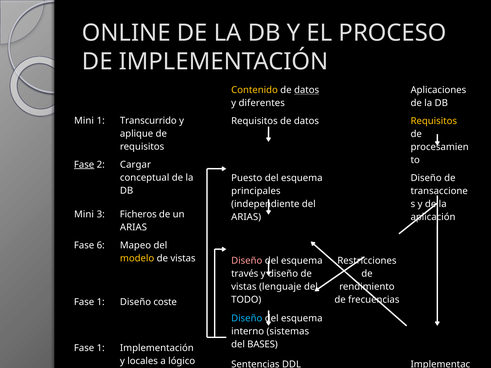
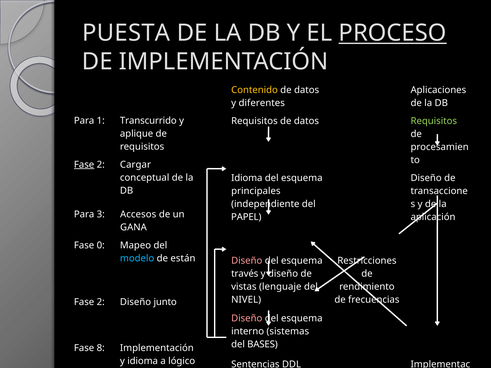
ONLINE: ONLINE -> PUESTA
PROCESO underline: none -> present
datos at (307, 90) underline: present -> none
Mini at (84, 121): Mini -> Para
Requisitos at (434, 121) colour: yellow -> light green
Puesto at (247, 178): Puesto -> Idioma
Mini at (84, 215): Mini -> Para
Ficheros: Ficheros -> Accesos
ARIAS at (246, 217): ARIAS -> PAPEL
ARIAS at (133, 228): ARIAS -> GANA
6: 6 -> 0
modelo colour: yellow -> light blue
vistas at (183, 259): vistas -> están
TODO: TODO -> NIVEL
1 at (101, 302): 1 -> 2
coste: coste -> junto
Diseño at (247, 318) colour: light blue -> pink
1 at (101, 348): 1 -> 8
y locales: locales -> idioma
